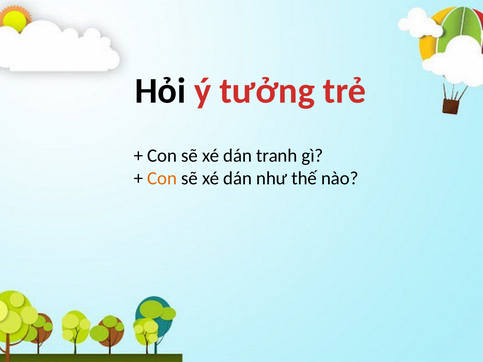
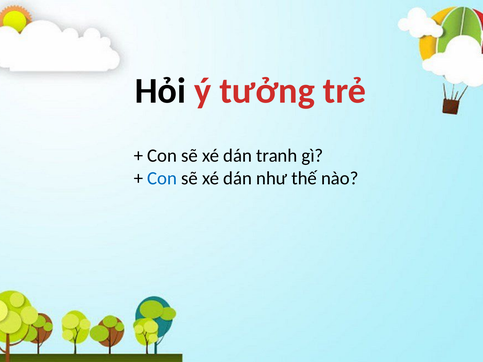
Con at (162, 178) colour: orange -> blue
